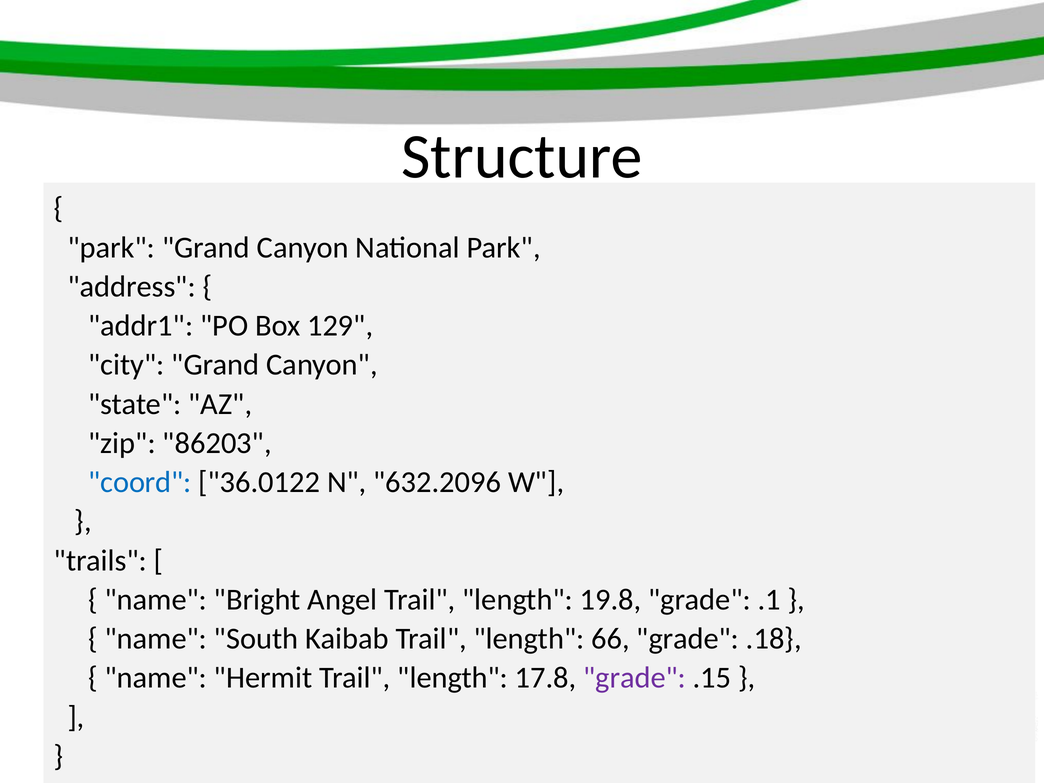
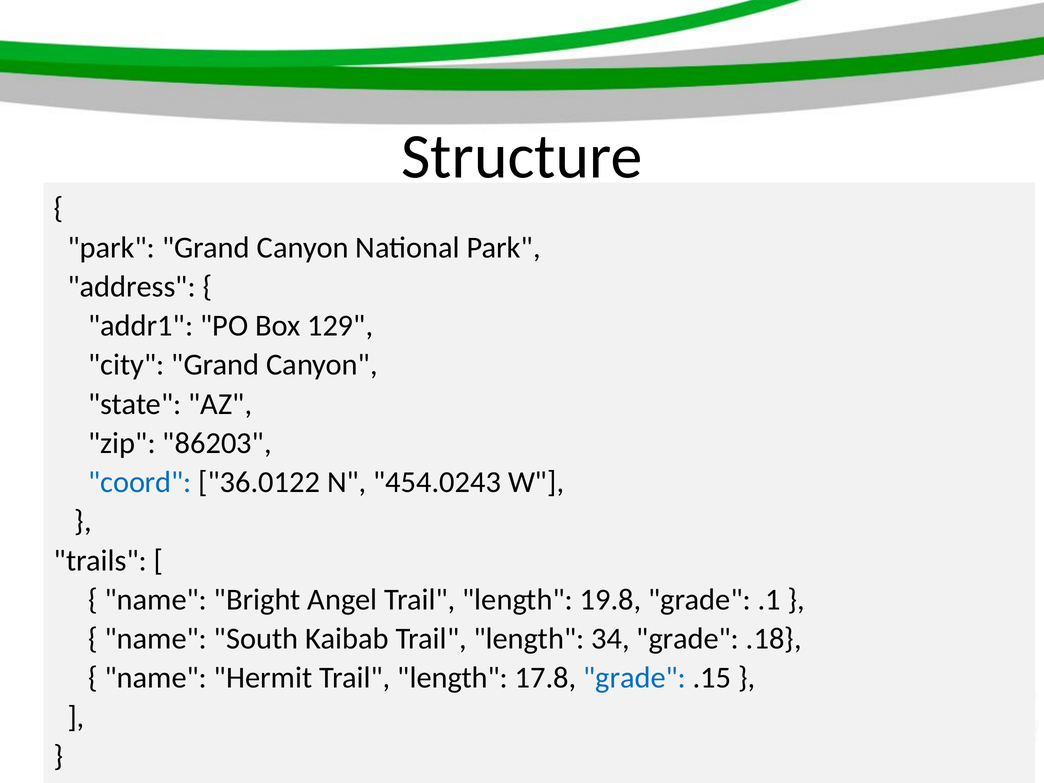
632.2096: 632.2096 -> 454.0243
66: 66 -> 34
grade at (635, 678) colour: purple -> blue
